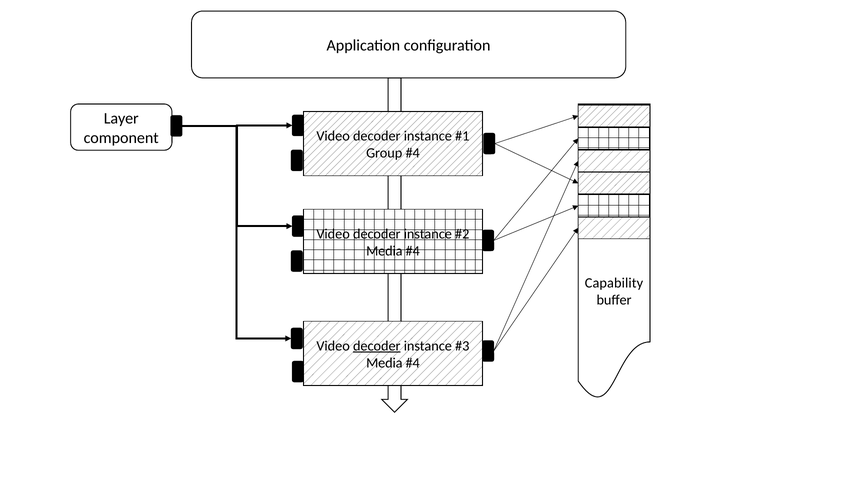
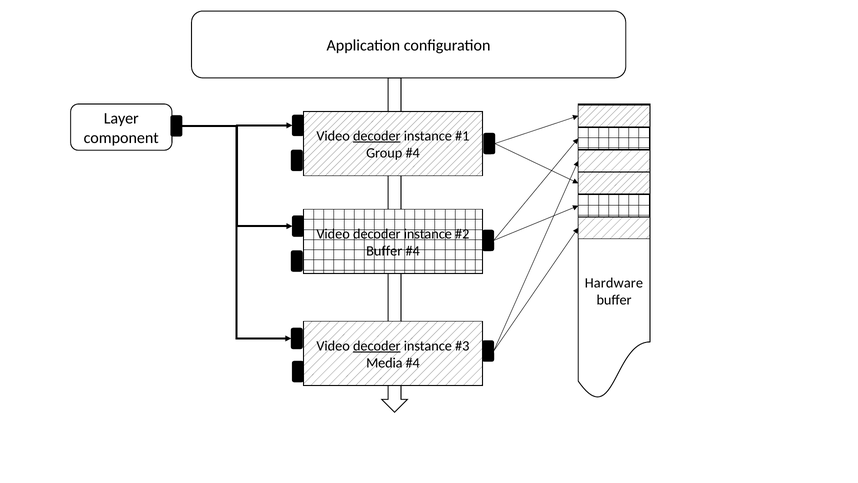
decoder at (377, 136) underline: none -> present
Media at (384, 251): Media -> Buffer
Capability: Capability -> Hardware
